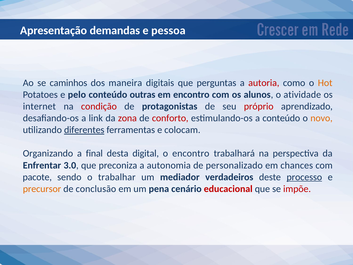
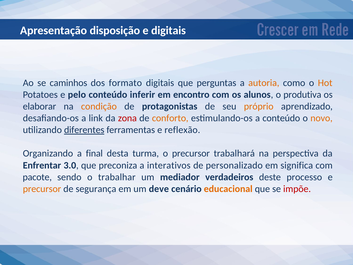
demandas: demandas -> disposição
e pessoa: pessoa -> digitais
maneira: maneira -> formato
autoria colour: red -> orange
outras: outras -> inferir
atividade: atividade -> produtiva
internet: internet -> elaborar
condição colour: red -> orange
próprio colour: red -> orange
conforto colour: red -> orange
colocam: colocam -> reflexão
digital: digital -> turma
o encontro: encontro -> precursor
autonomia: autonomia -> interativos
chances: chances -> significa
processo underline: present -> none
conclusão: conclusão -> segurança
pena: pena -> deve
educacional colour: red -> orange
